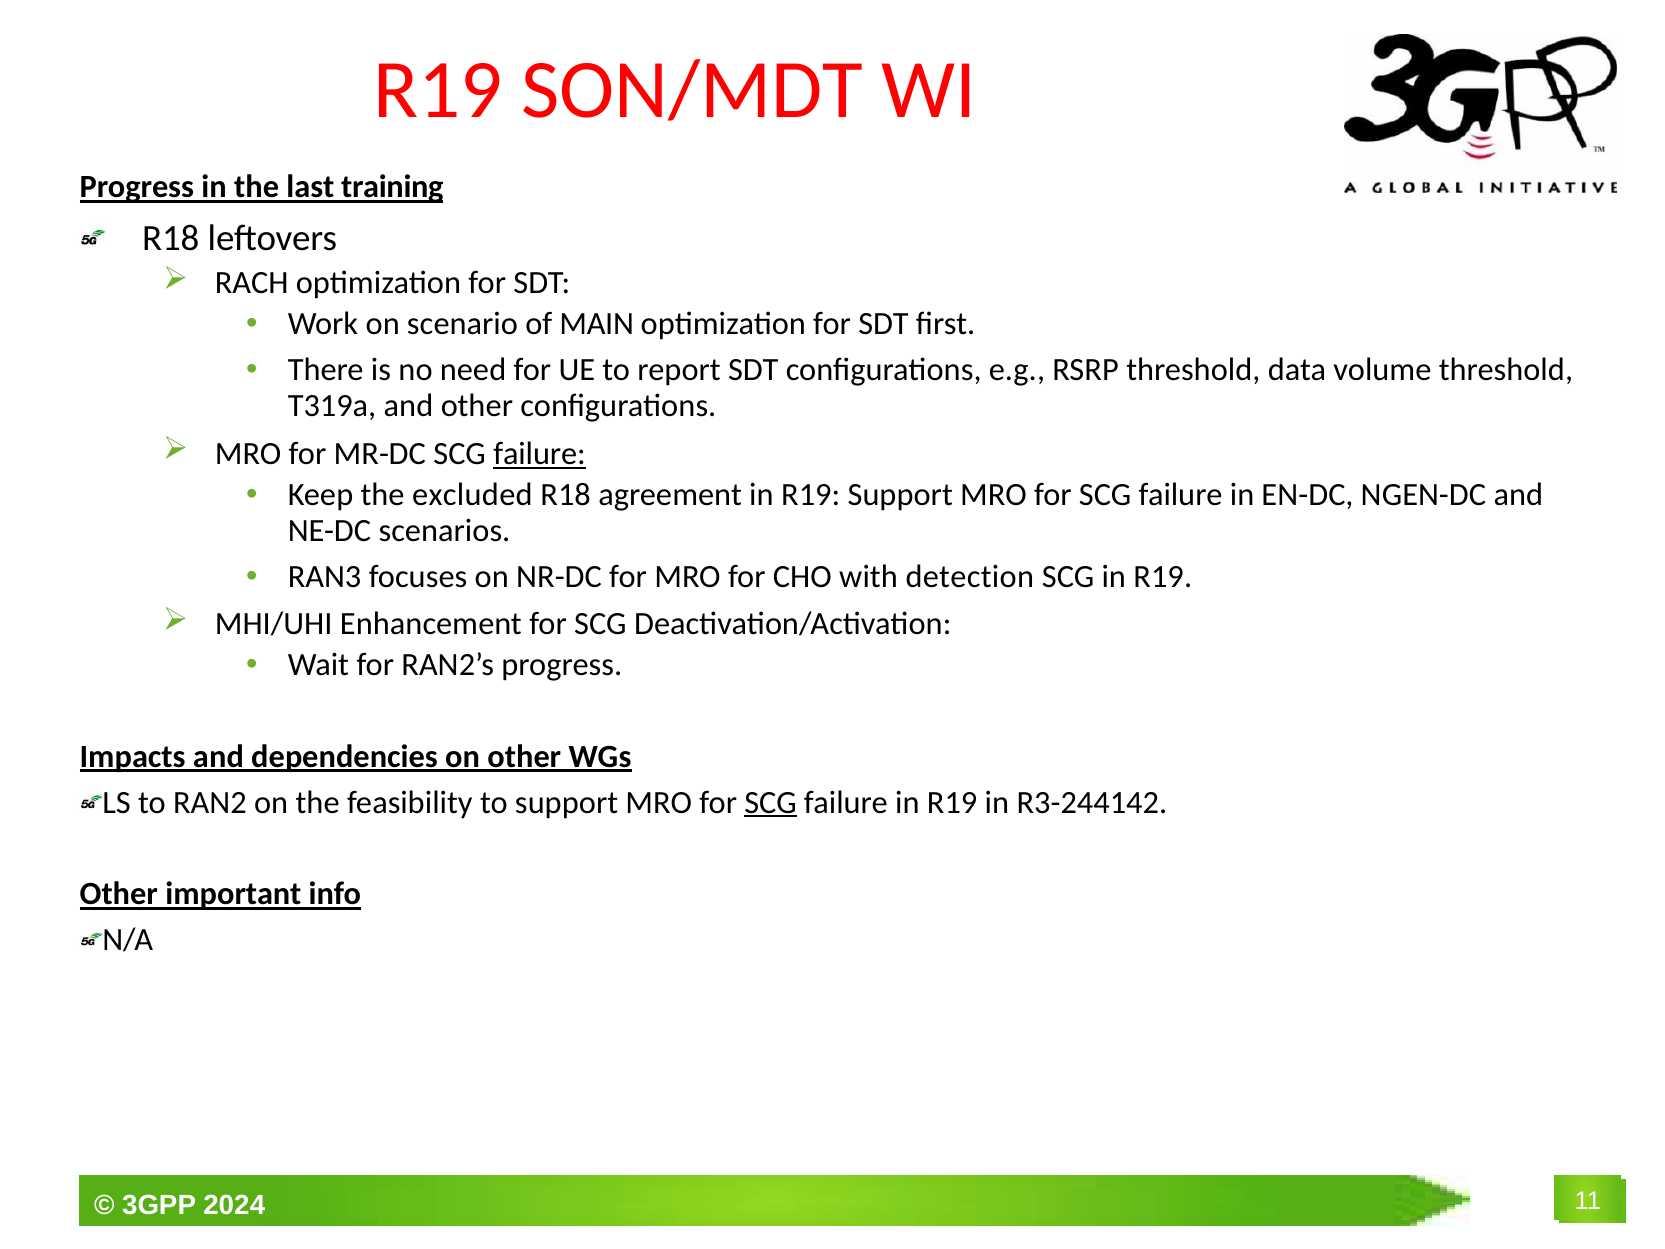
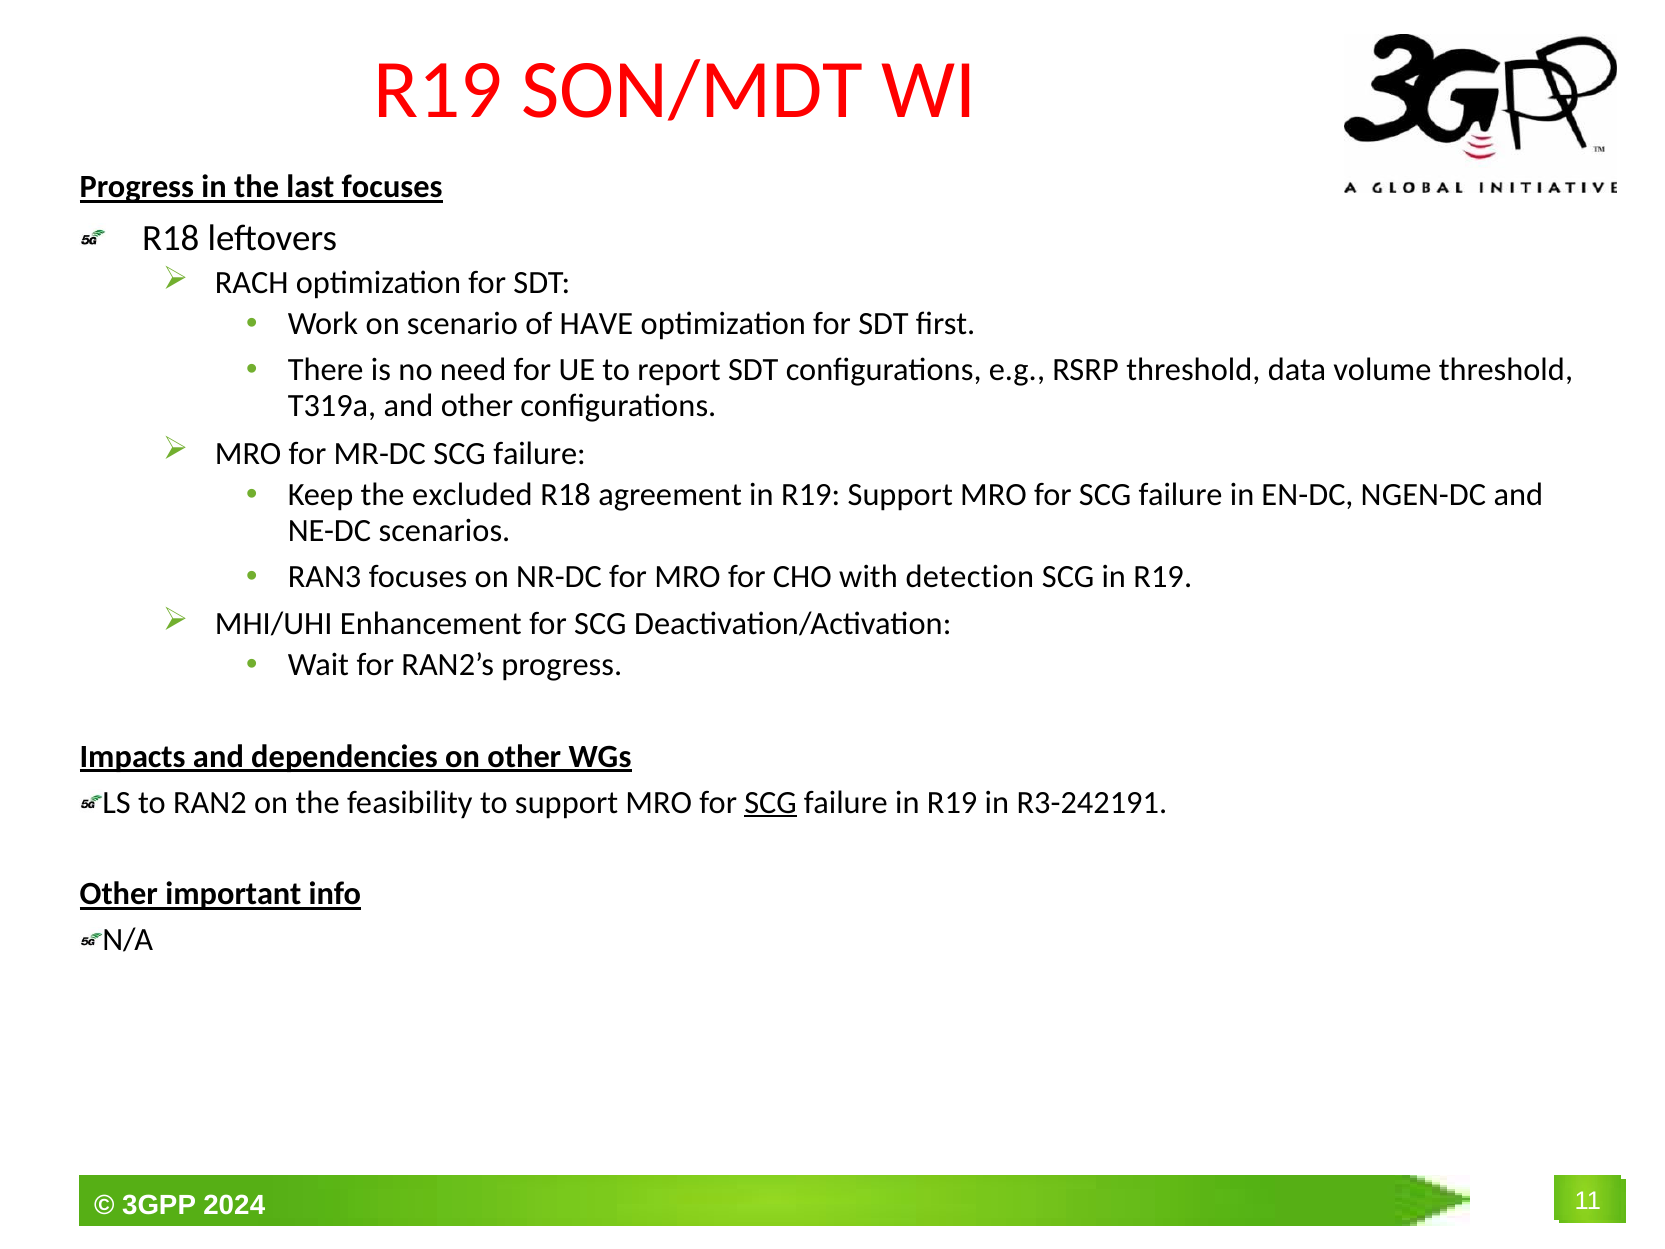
last training: training -> focuses
MAIN: MAIN -> HAVE
failure at (539, 454) underline: present -> none
R3-244142: R3-244142 -> R3-242191
